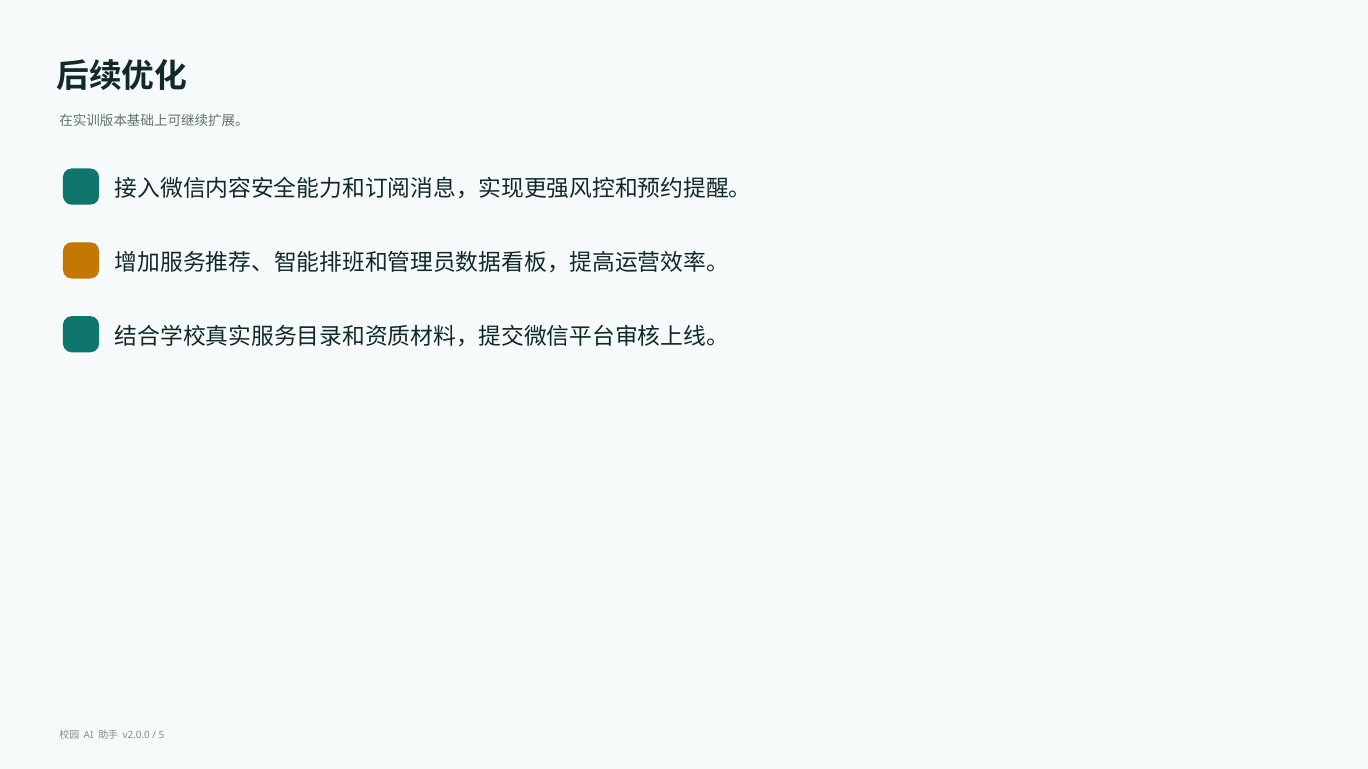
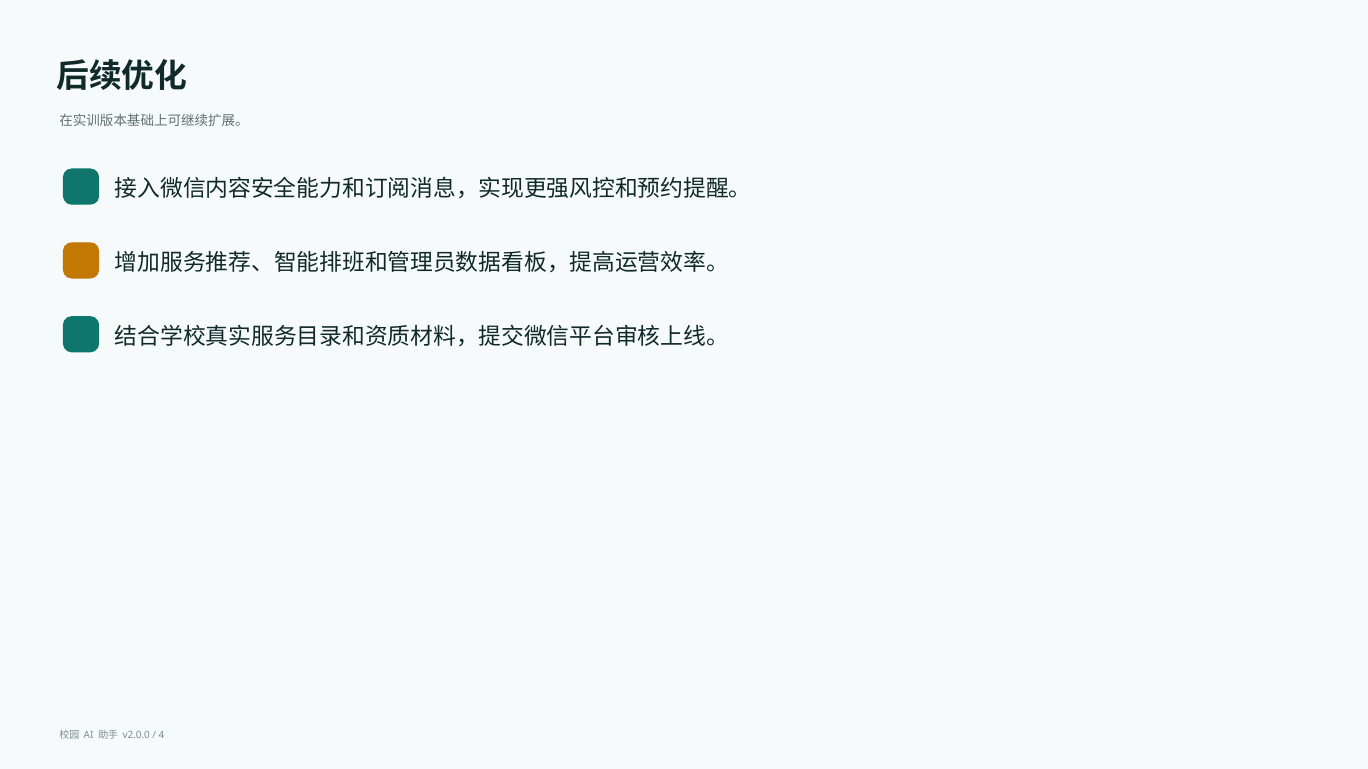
5: 5 -> 4
